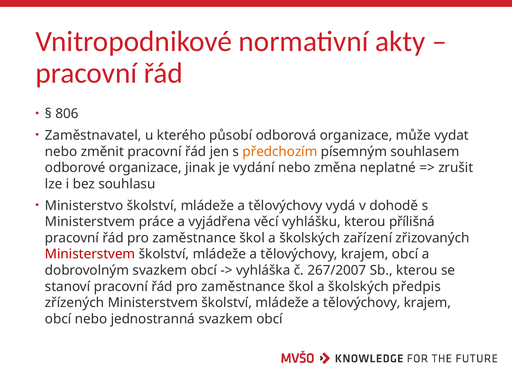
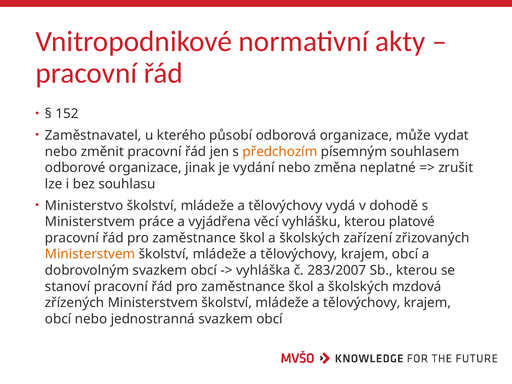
806: 806 -> 152
přílišná: přílišná -> platové
Ministerstvem at (90, 254) colour: red -> orange
267/2007: 267/2007 -> 283/2007
předpis: předpis -> mzdová
